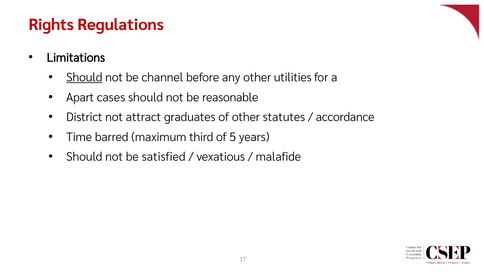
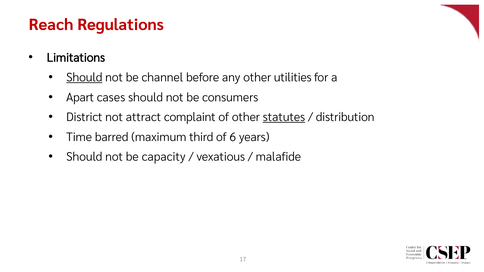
Rights: Rights -> Reach
reasonable: reasonable -> consumers
graduates: graduates -> complaint
statutes underline: none -> present
accordance: accordance -> distribution
5: 5 -> 6
satisfied: satisfied -> capacity
